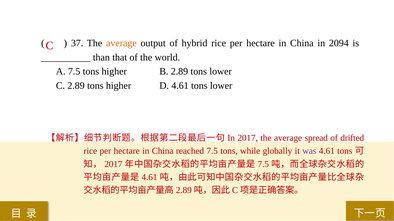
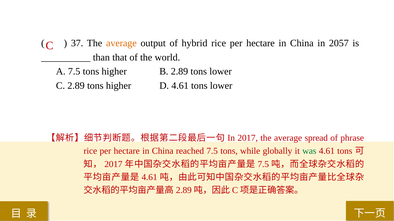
2094: 2094 -> 2057
drifted: drifted -> phrase
was colour: purple -> green
